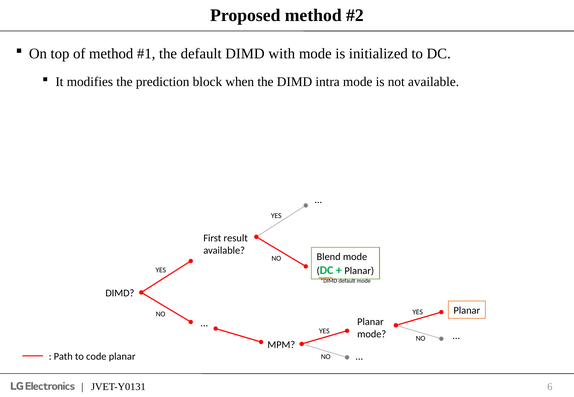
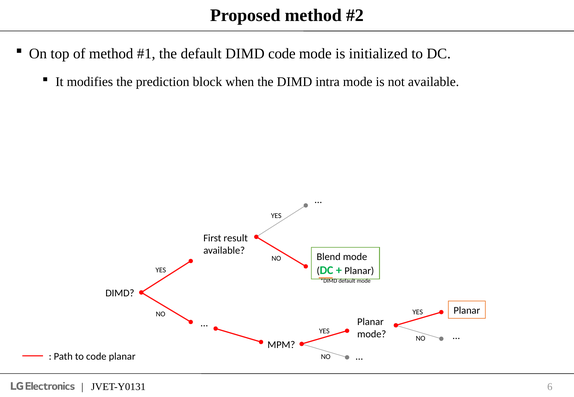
DIMD with: with -> code
